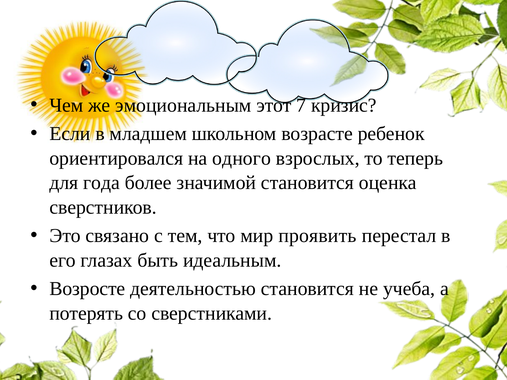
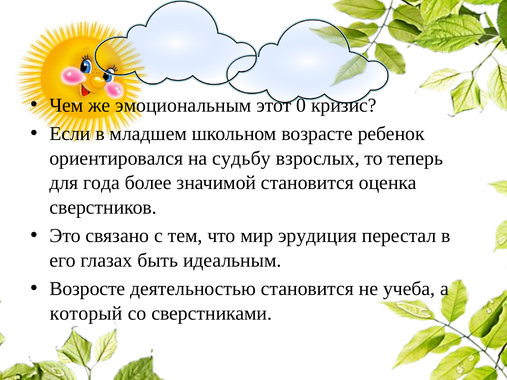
7: 7 -> 0
одного: одного -> судьбу
проявить: проявить -> эрудиция
потерять: потерять -> который
